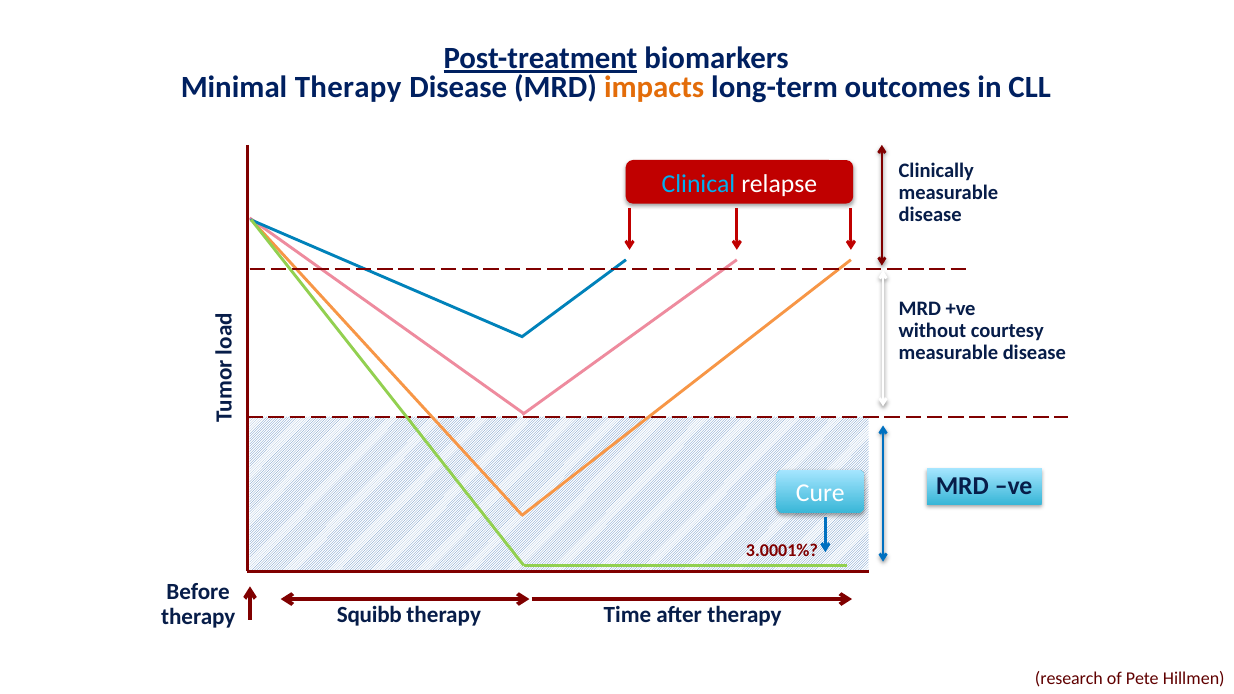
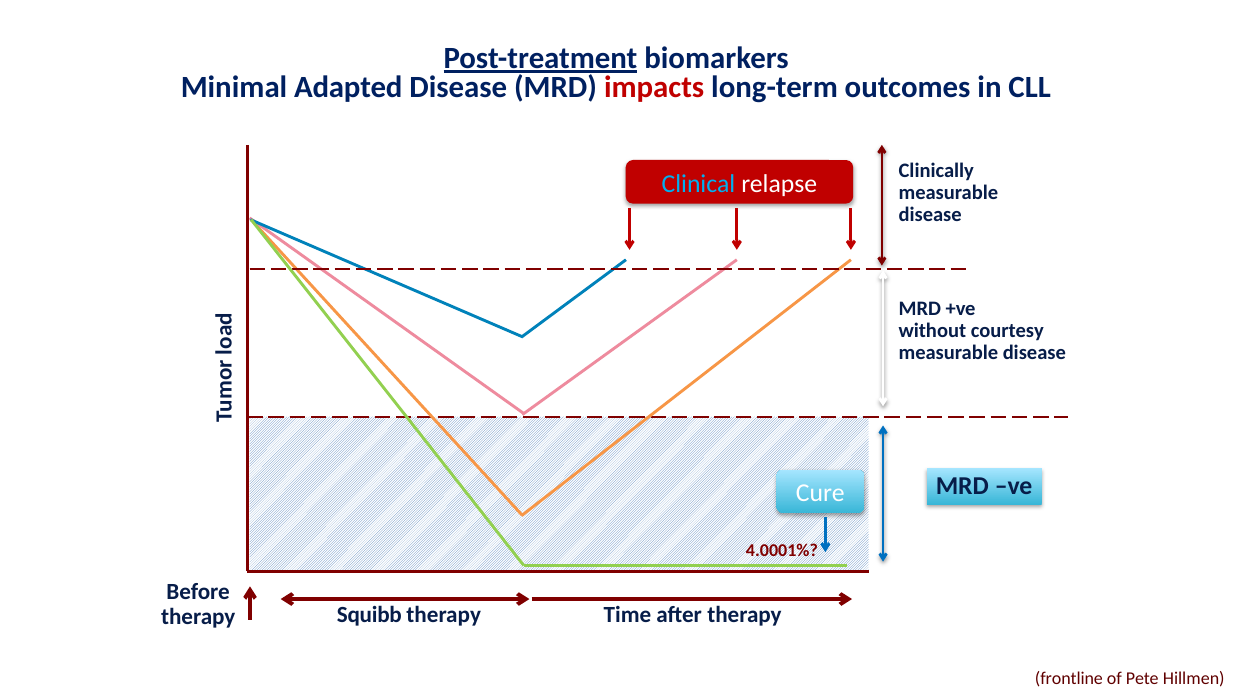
Minimal Therapy: Therapy -> Adapted
impacts colour: orange -> red
3.0001%: 3.0001% -> 4.0001%
research: research -> frontline
